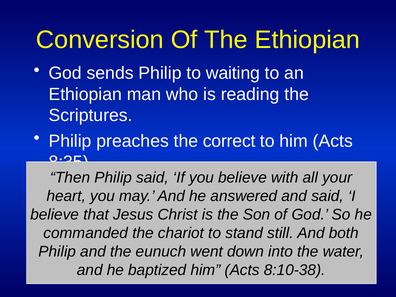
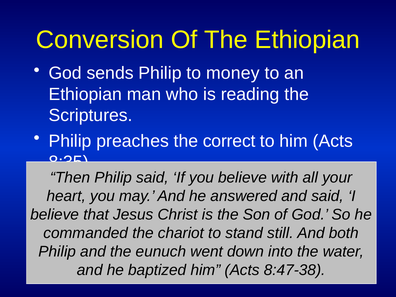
waiting: waiting -> money
8:10-38: 8:10-38 -> 8:47-38
